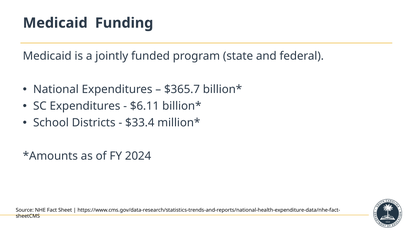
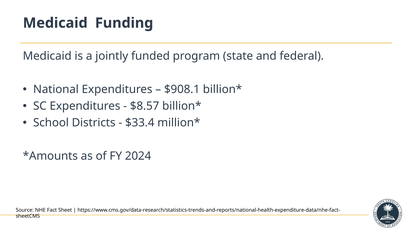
$365.7: $365.7 -> $908.1
$6.11: $6.11 -> $8.57
